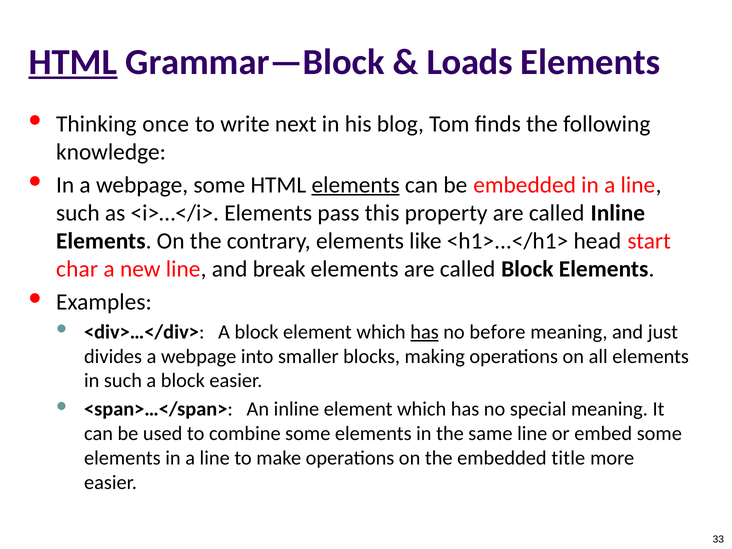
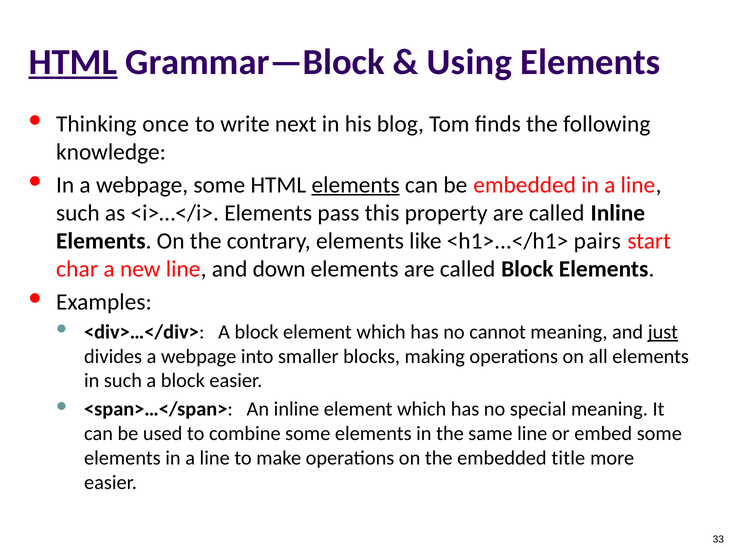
Loads: Loads -> Using
head: head -> pairs
break: break -> down
has at (425, 332) underline: present -> none
before: before -> cannot
just underline: none -> present
